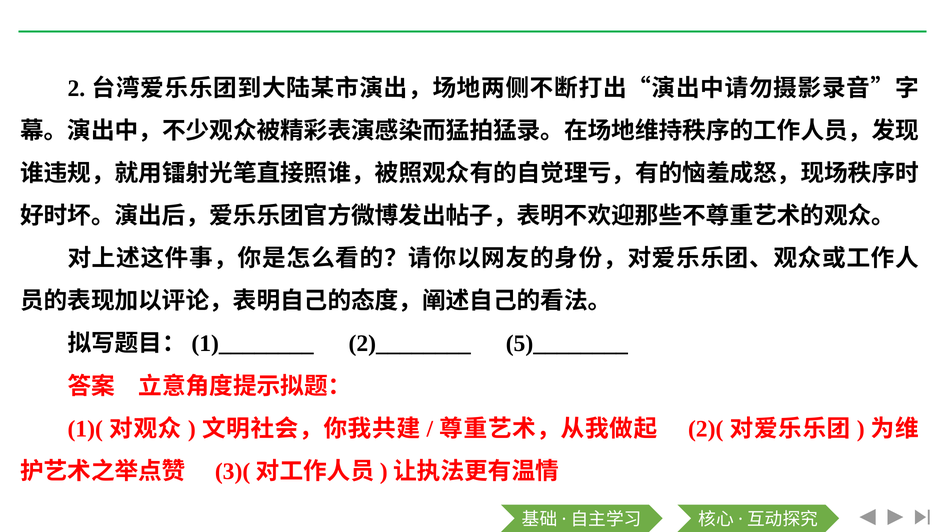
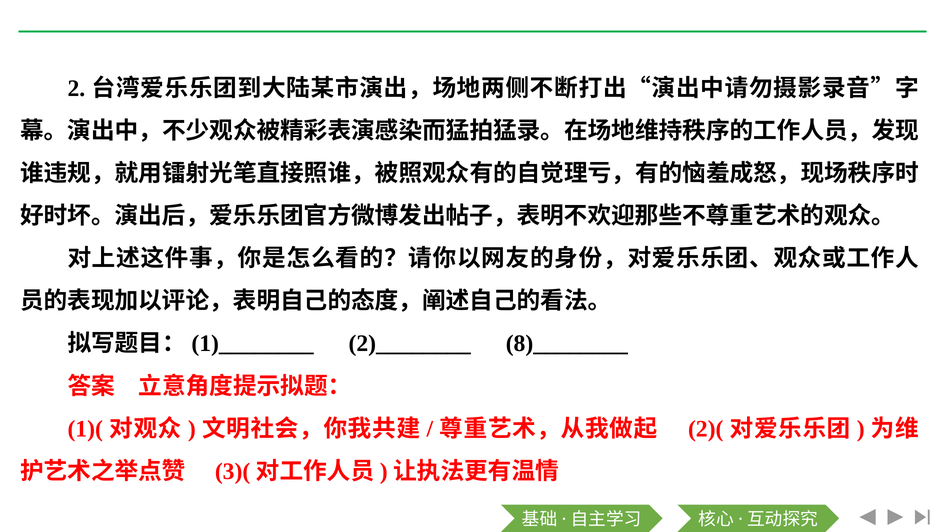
5)________: 5)________ -> 8)________
